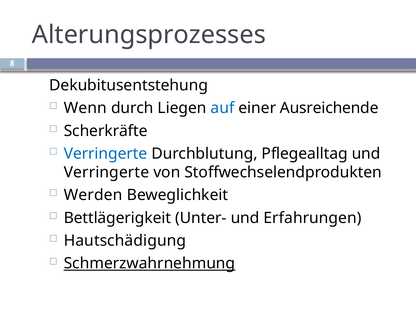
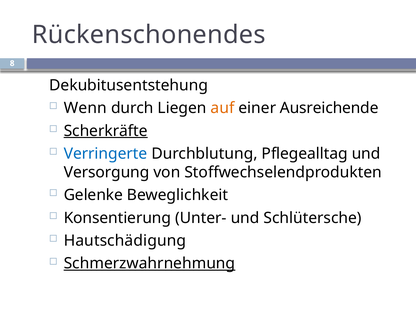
Alterungsprozesses: Alterungsprozesses -> Rückenschonendes
auf colour: blue -> orange
Scherkräfte underline: none -> present
Verringerte at (106, 172): Verringerte -> Versorgung
Werden: Werden -> Gelenke
Bettlägerigkeit: Bettlägerigkeit -> Konsentierung
Erfahrungen: Erfahrungen -> Schlütersche
